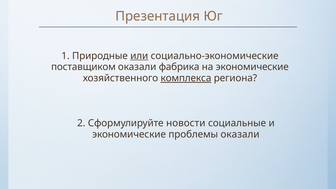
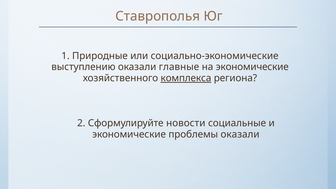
Презентация: Презентация -> Ставрополья
или underline: present -> none
поставщиком: поставщиком -> выступлению
фабрика: фабрика -> главные
